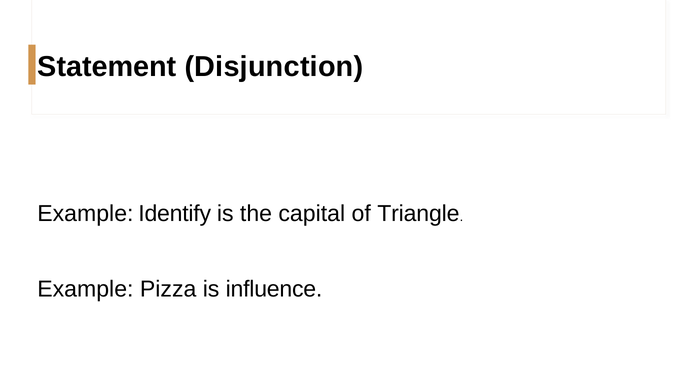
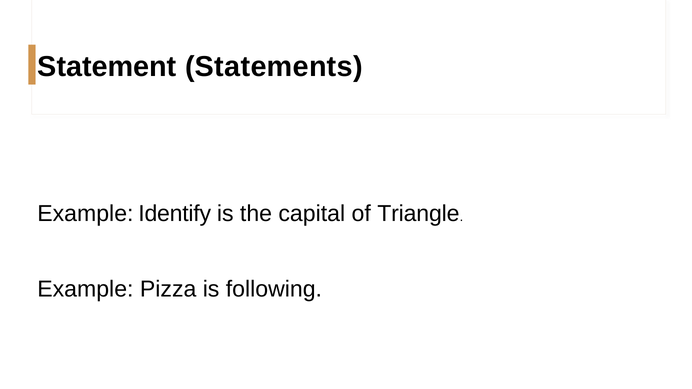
Disjunction: Disjunction -> Statements
influence: influence -> following
